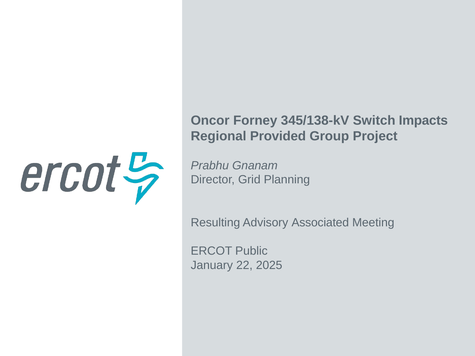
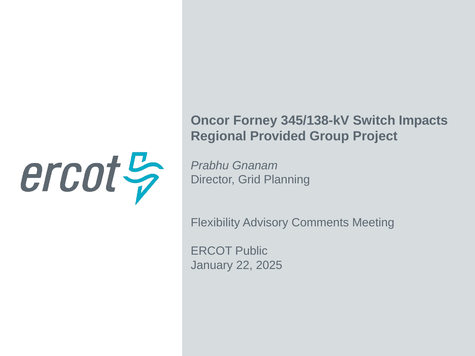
Resulting: Resulting -> Flexibility
Associated: Associated -> Comments
